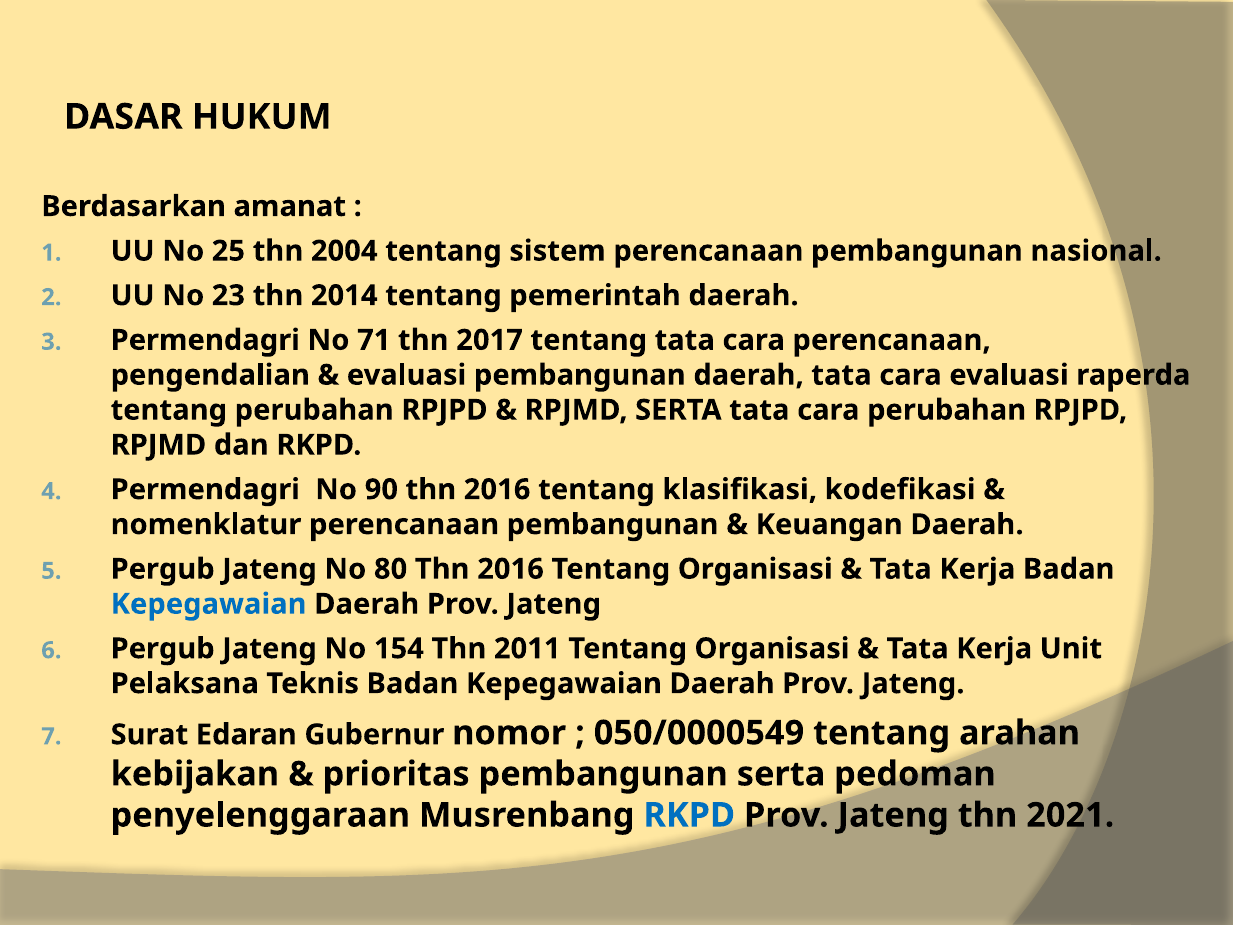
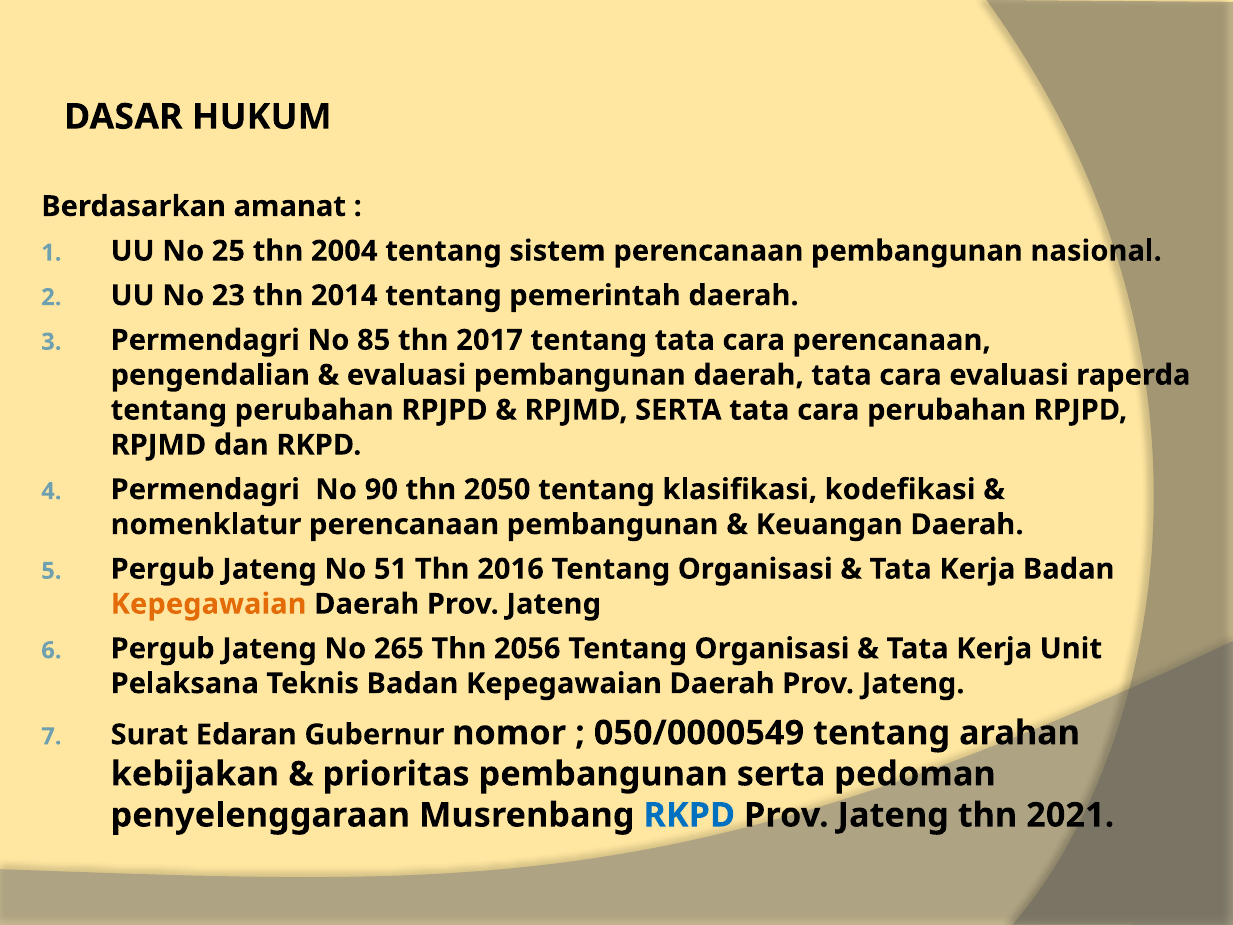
71: 71 -> 85
90 thn 2016: 2016 -> 2050
80: 80 -> 51
Kepegawaian at (209, 604) colour: blue -> orange
154: 154 -> 265
2011: 2011 -> 2056
